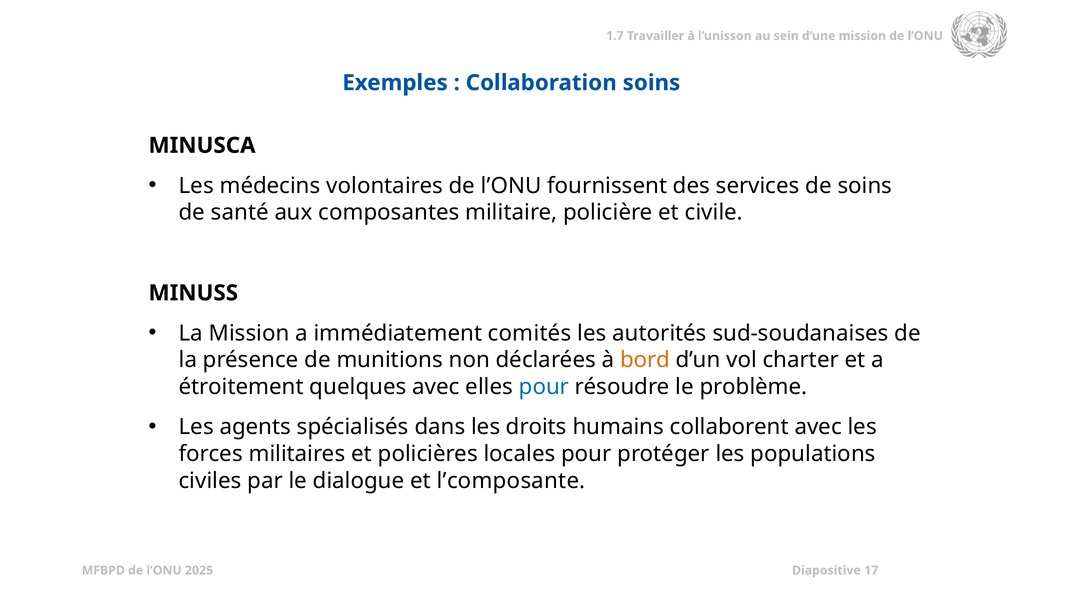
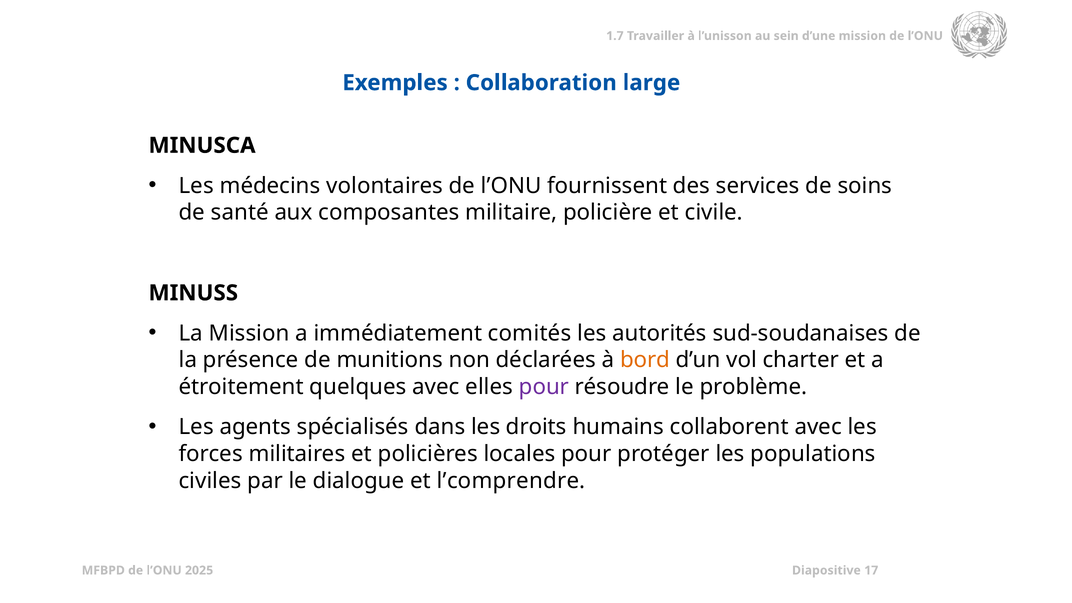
Collaboration soins: soins -> large
pour at (544, 387) colour: blue -> purple
l’composante: l’composante -> l’comprendre
